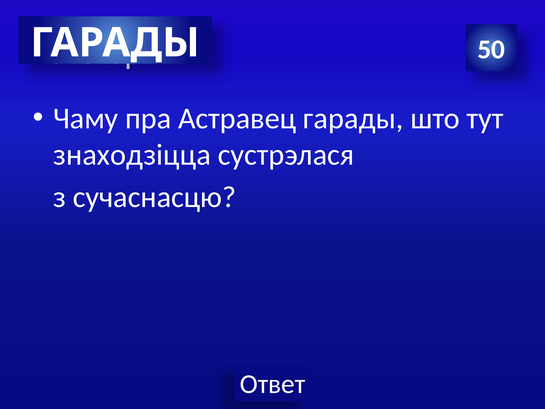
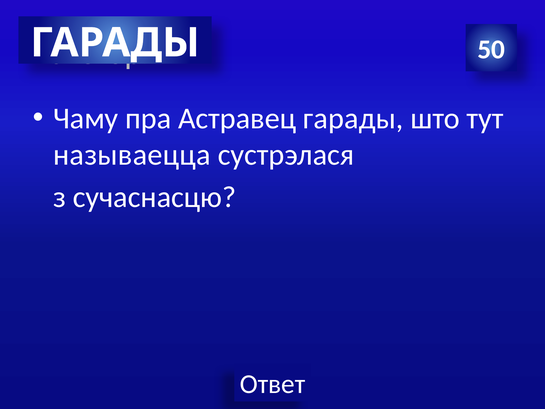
знаходзіцца: знаходзіцца -> называецца
